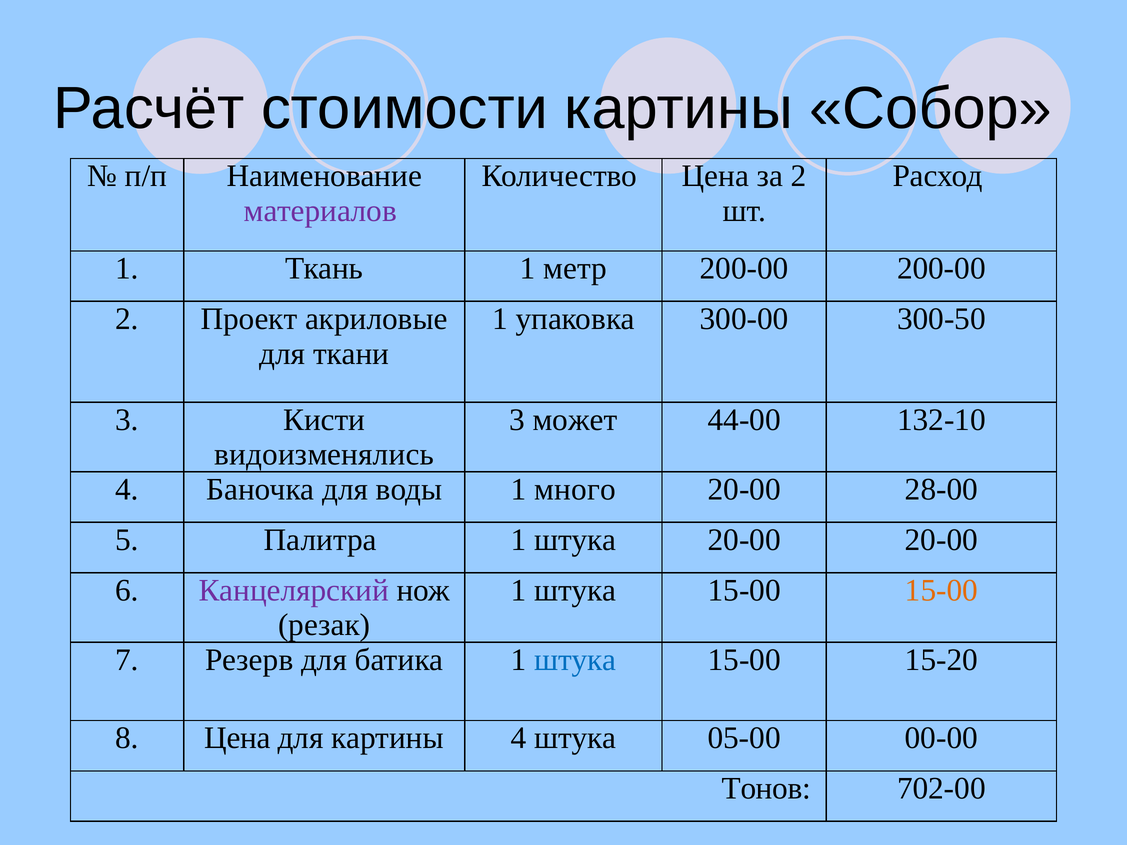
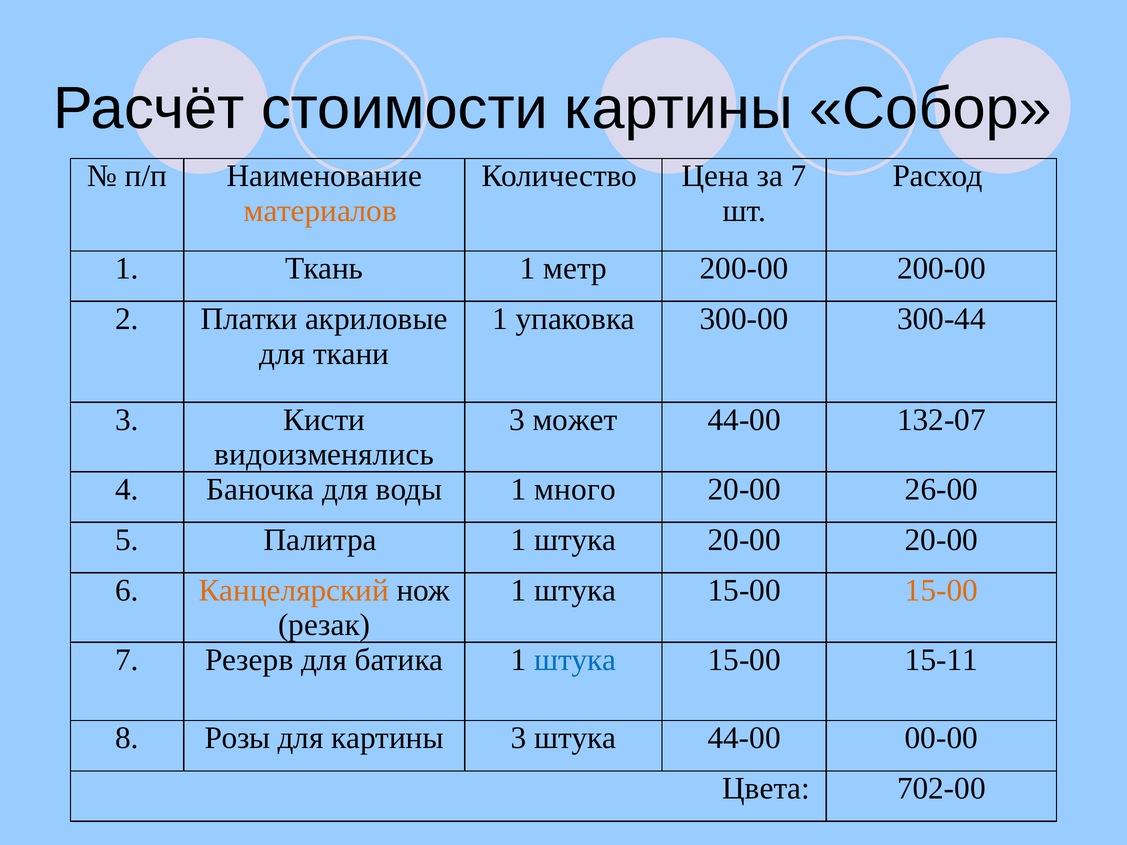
за 2: 2 -> 7
материалов colour: purple -> orange
Проект: Проект -> Платки
300-50: 300-50 -> 300-44
132-10: 132-10 -> 132-07
28-00: 28-00 -> 26-00
Канцелярский colour: purple -> orange
15-20: 15-20 -> 15-11
8 Цена: Цена -> Розы
картины 4: 4 -> 3
штука 05-00: 05-00 -> 44-00
Тонов: Тонов -> Цвета
